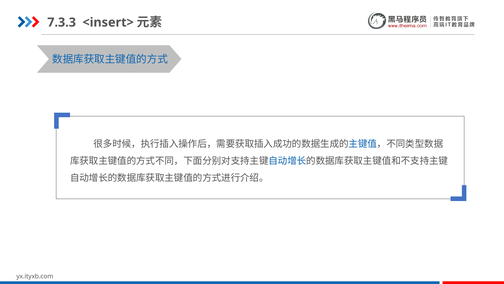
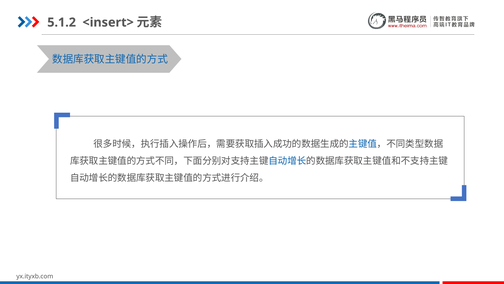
7.3.3: 7.3.3 -> 5.1.2
